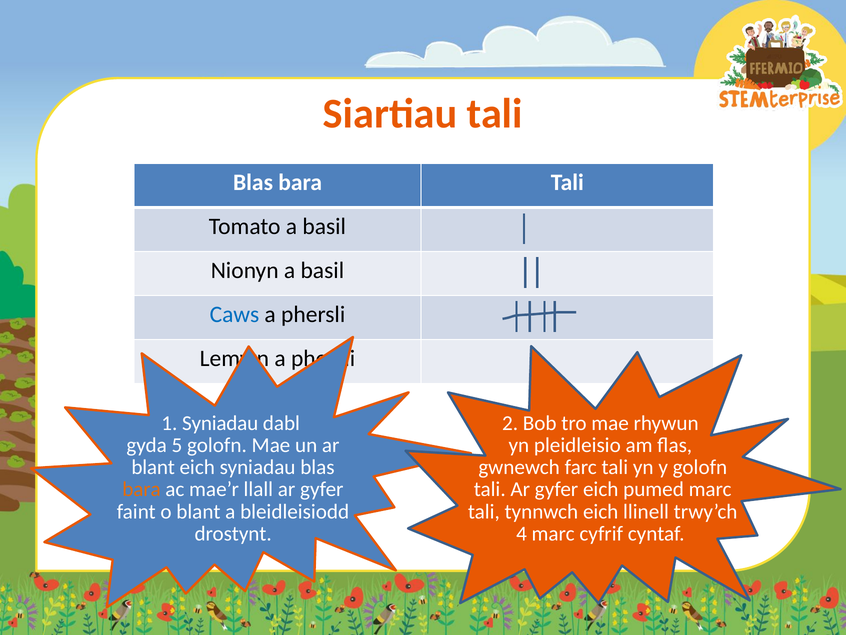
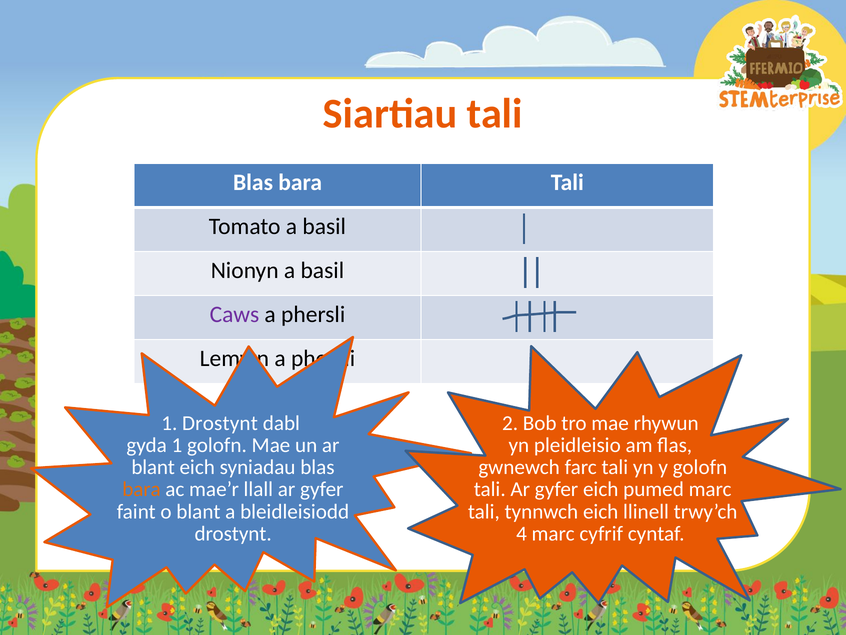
Caws colour: blue -> purple
1 Syniadau: Syniadau -> Drostynt
gyda 5: 5 -> 1
